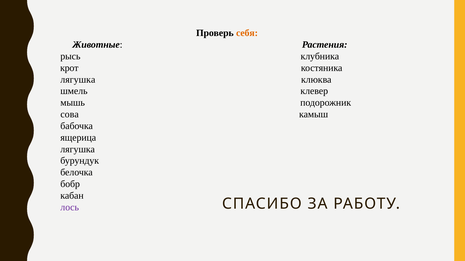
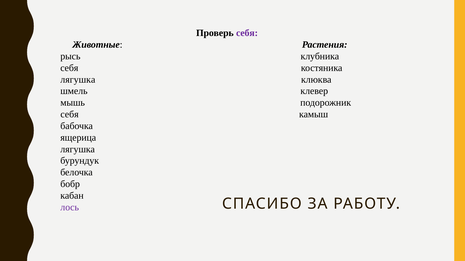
себя at (247, 33) colour: orange -> purple
крот at (69, 68): крот -> себя
сова at (70, 115): сова -> себя
